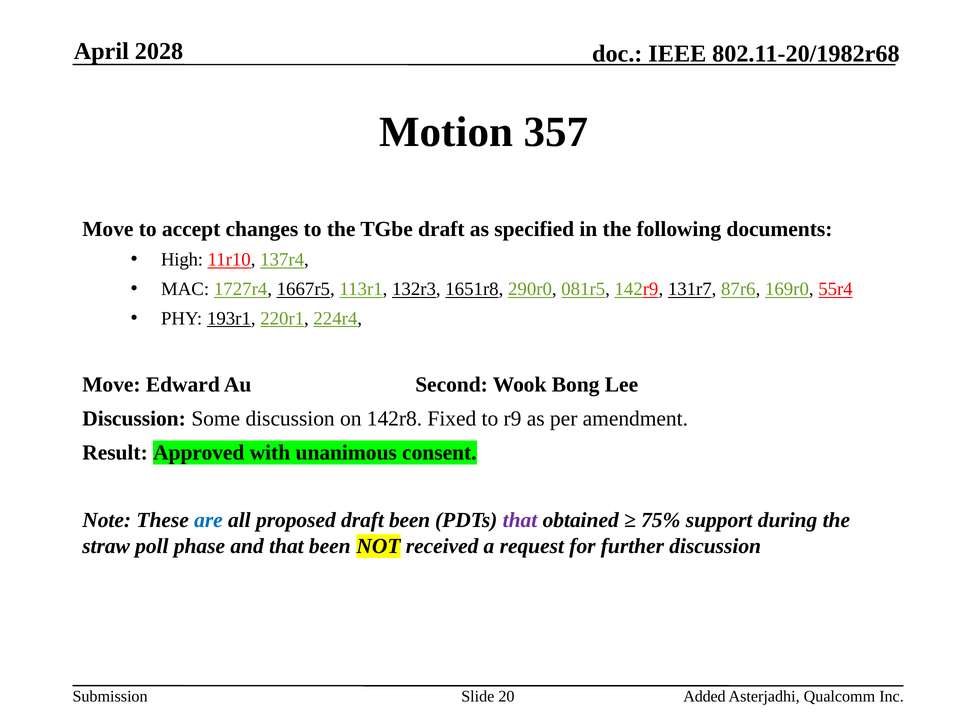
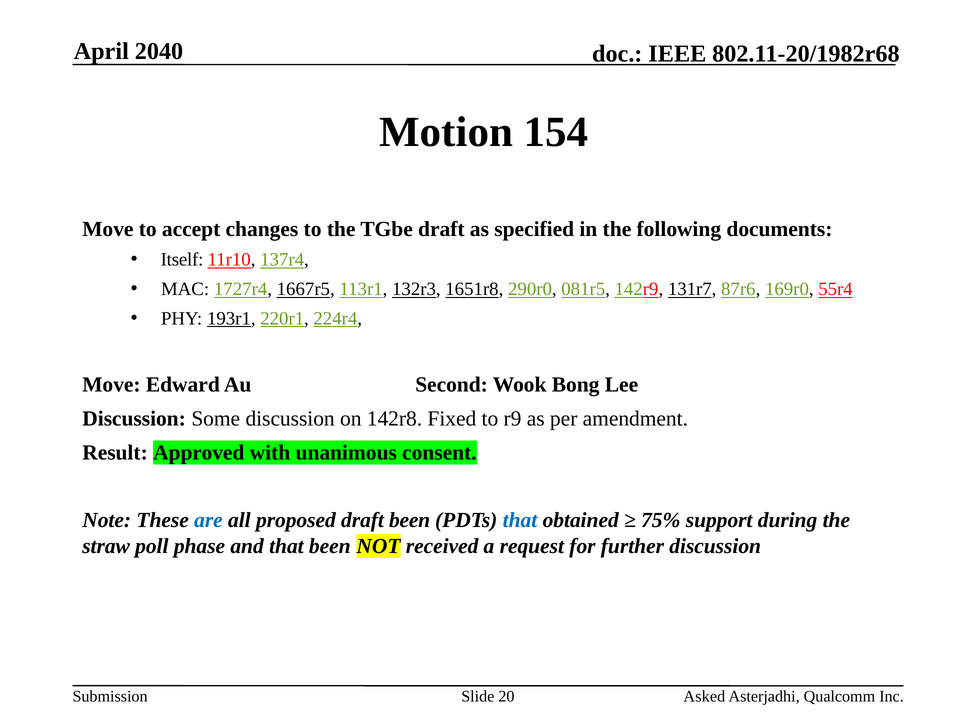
2028: 2028 -> 2040
357: 357 -> 154
High: High -> Itself
that at (520, 520) colour: purple -> blue
Added: Added -> Asked
